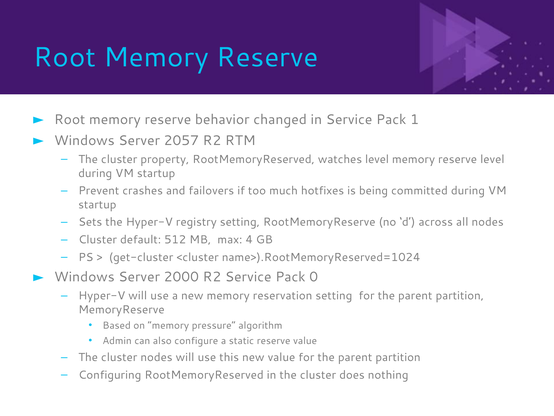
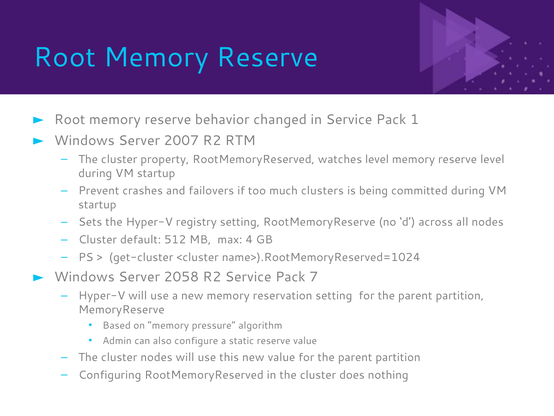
2057: 2057 -> 2007
hotfixes: hotfixes -> clusters
2000: 2000 -> 2058
0: 0 -> 7
